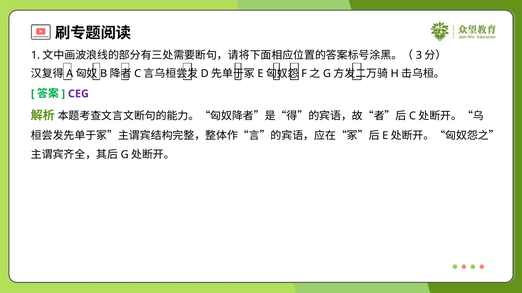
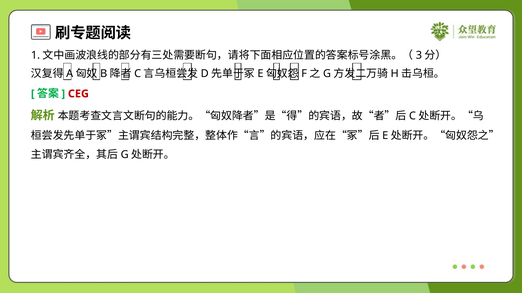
CEG colour: purple -> red
